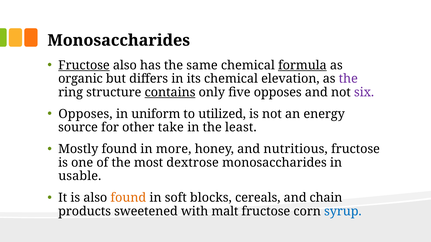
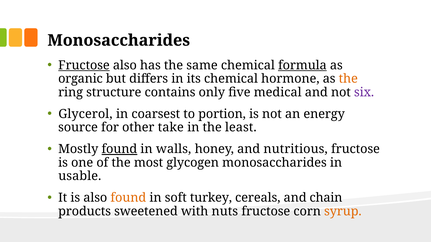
elevation: elevation -> hormone
the at (348, 79) colour: purple -> orange
contains underline: present -> none
five opposes: opposes -> medical
Opposes at (85, 114): Opposes -> Glycerol
uniform: uniform -> coarsest
utilized: utilized -> portion
found at (119, 149) underline: none -> present
more: more -> walls
dextrose: dextrose -> glycogen
blocks: blocks -> turkey
malt: malt -> nuts
syrup colour: blue -> orange
